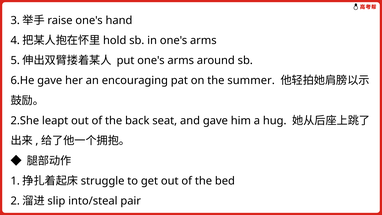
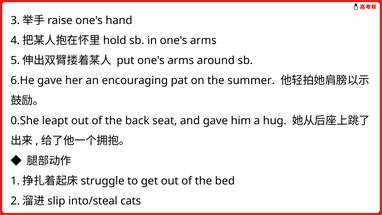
2.She: 2.She -> 0.She
pair: pair -> cats
